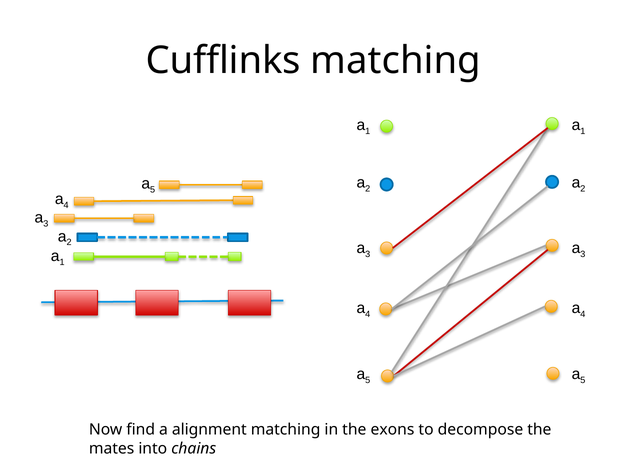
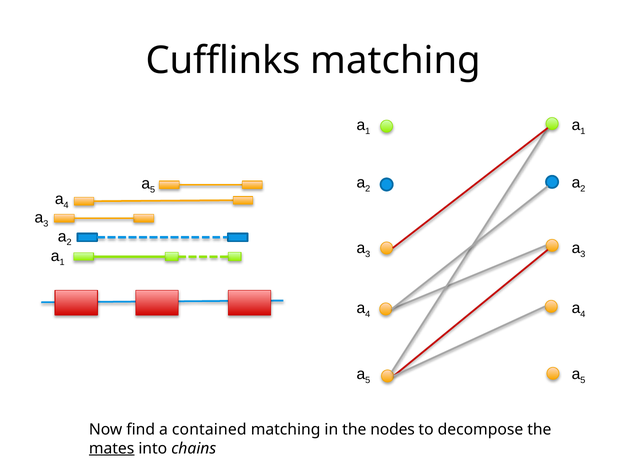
alignment: alignment -> contained
exons: exons -> nodes
mates underline: none -> present
